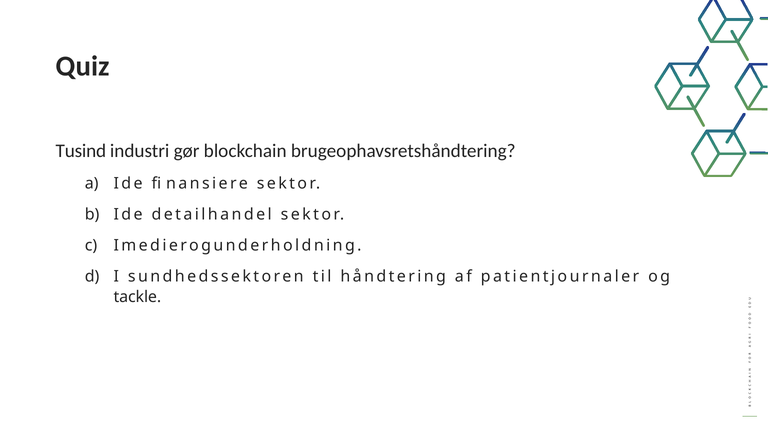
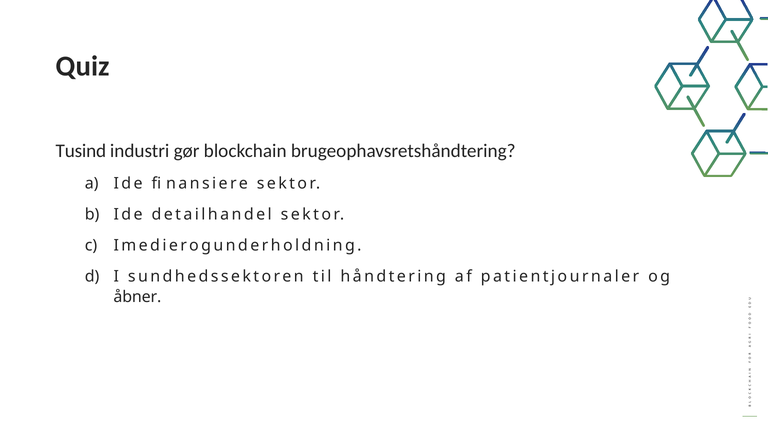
tackle: tackle -> åbner
